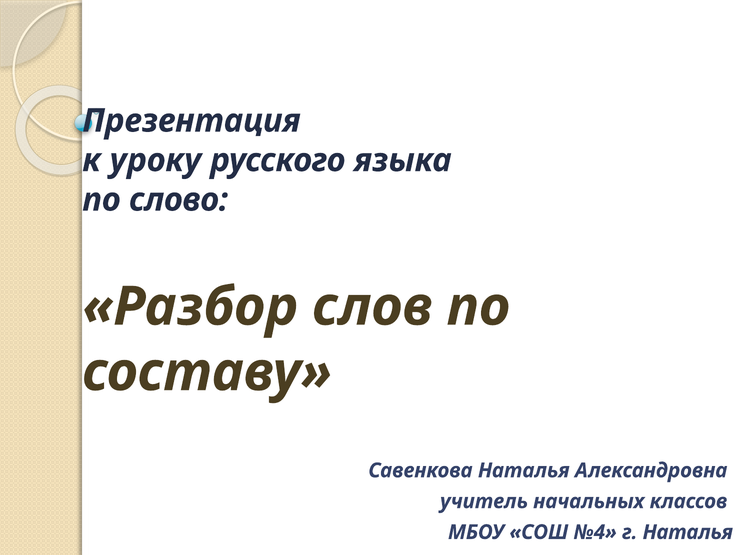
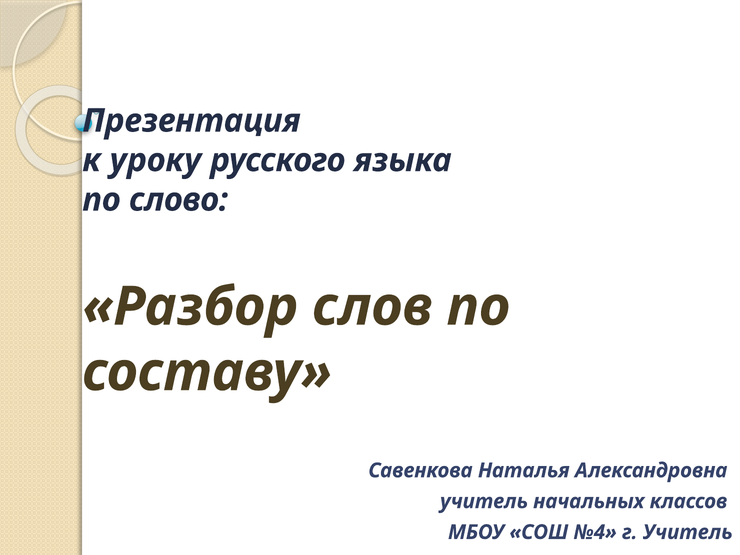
г Наталья: Наталья -> Учитель
